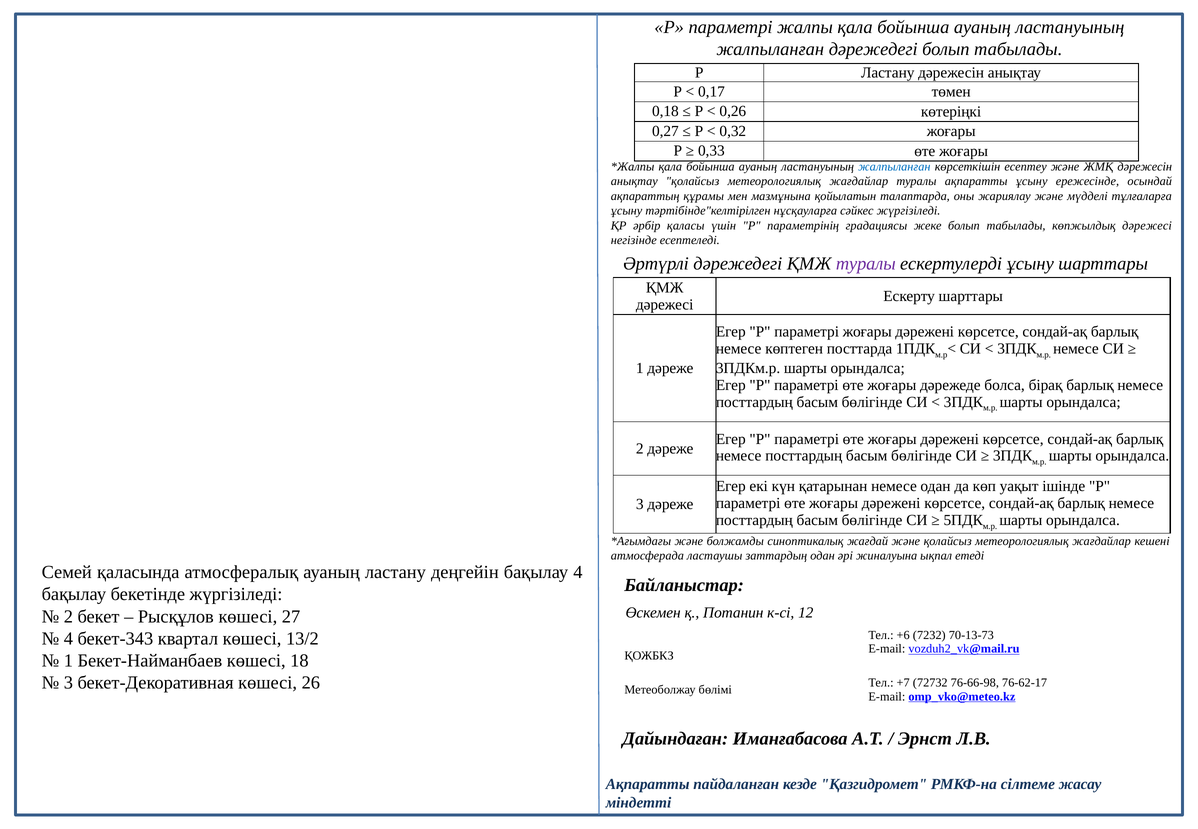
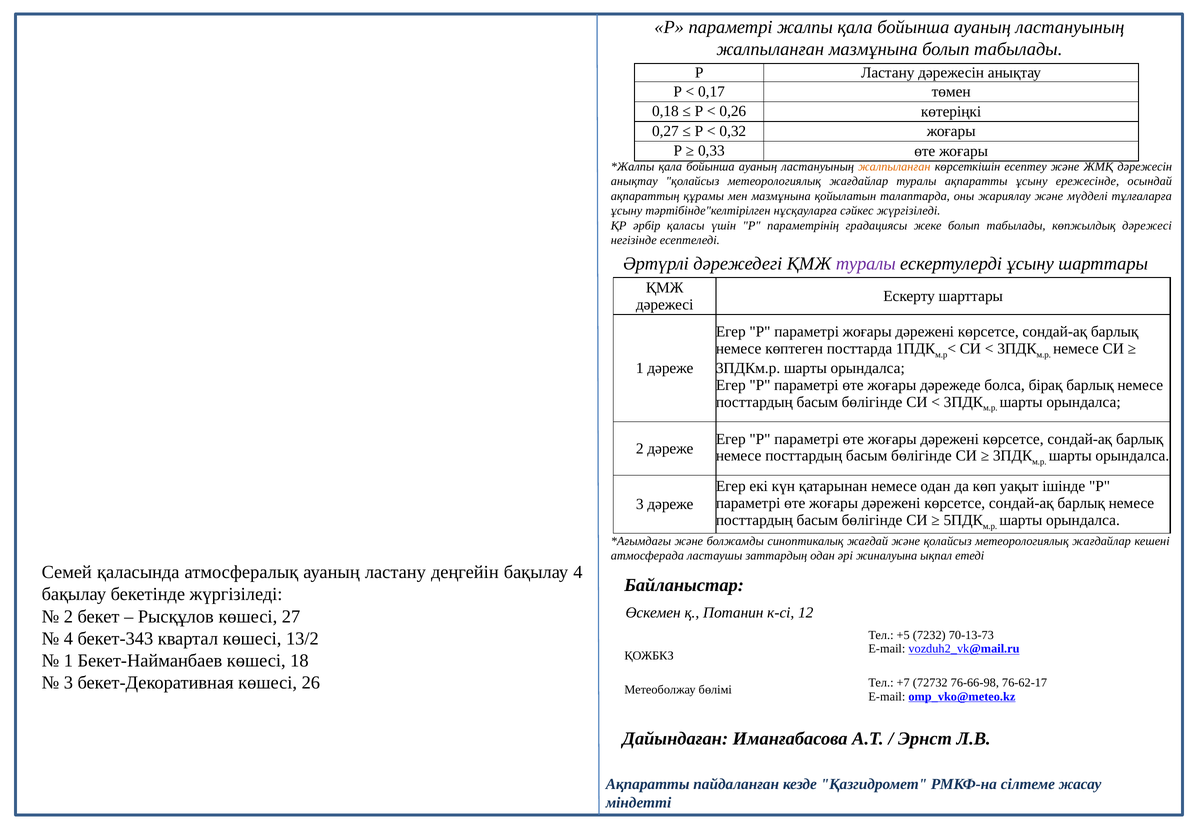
жалпыланған дәрежедегі: дәрежедегі -> мазмұнына
жалпыланған at (894, 167) colour: blue -> orange
+6: +6 -> +5
